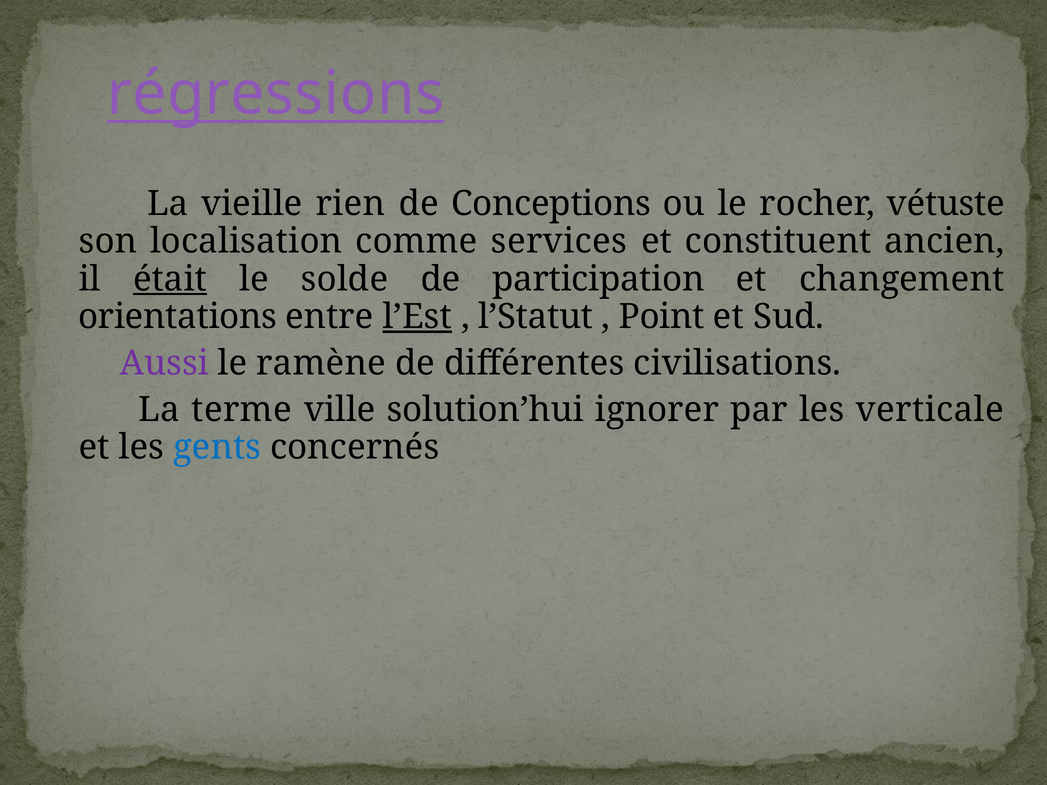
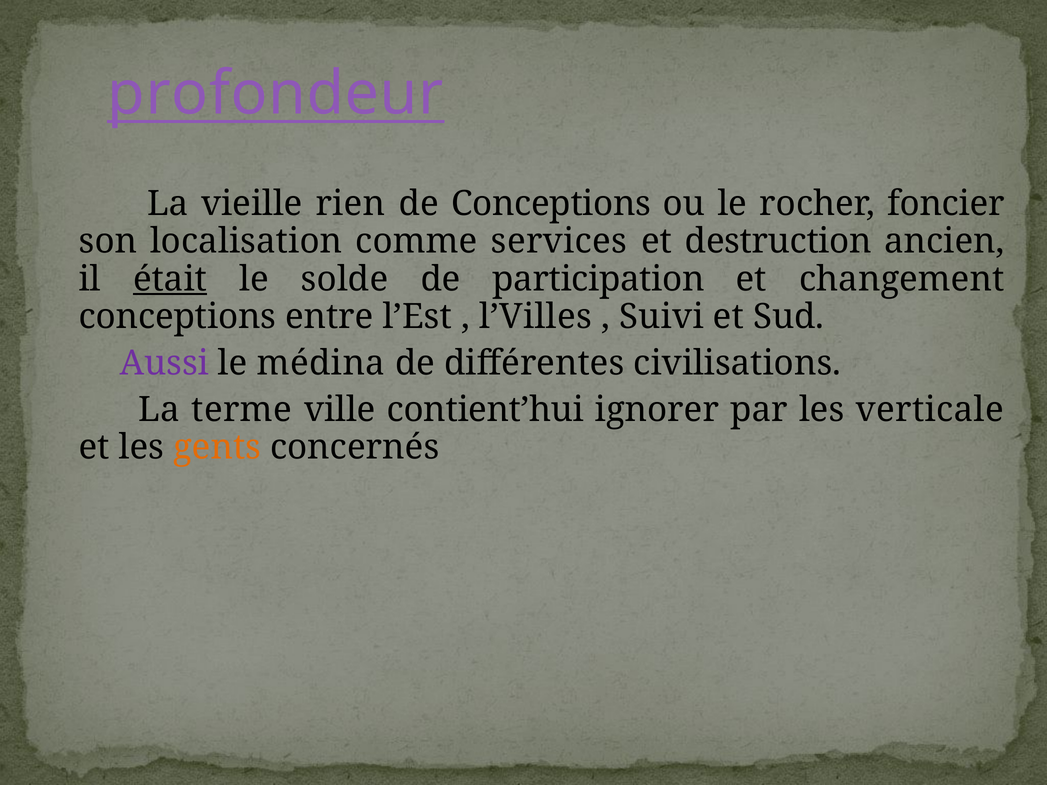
régressions: régressions -> profondeur
vétuste: vétuste -> foncier
constituent: constituent -> destruction
orientations at (178, 317): orientations -> conceptions
l’Est underline: present -> none
l’Statut: l’Statut -> l’Villes
Point: Point -> Suivi
ramène: ramène -> médina
solution’hui: solution’hui -> contient’hui
gents colour: blue -> orange
